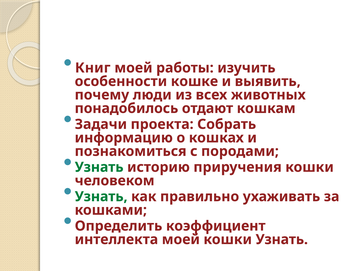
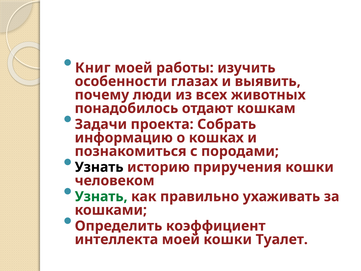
кошке: кошке -> глазах
Узнать at (99, 167) colour: green -> black
кошки Узнать: Узнать -> Туалет
